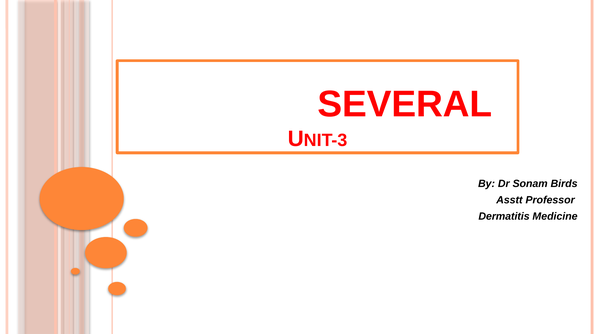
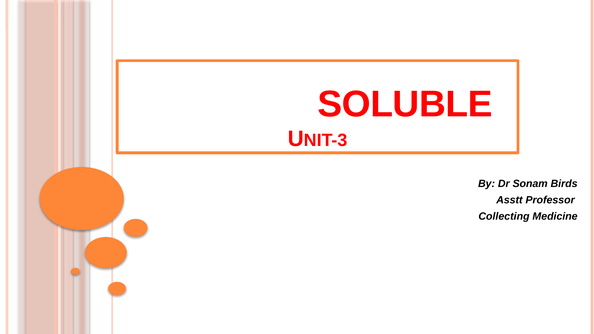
SEVERAL: SEVERAL -> SOLUBLE
Dermatitis: Dermatitis -> Collecting
